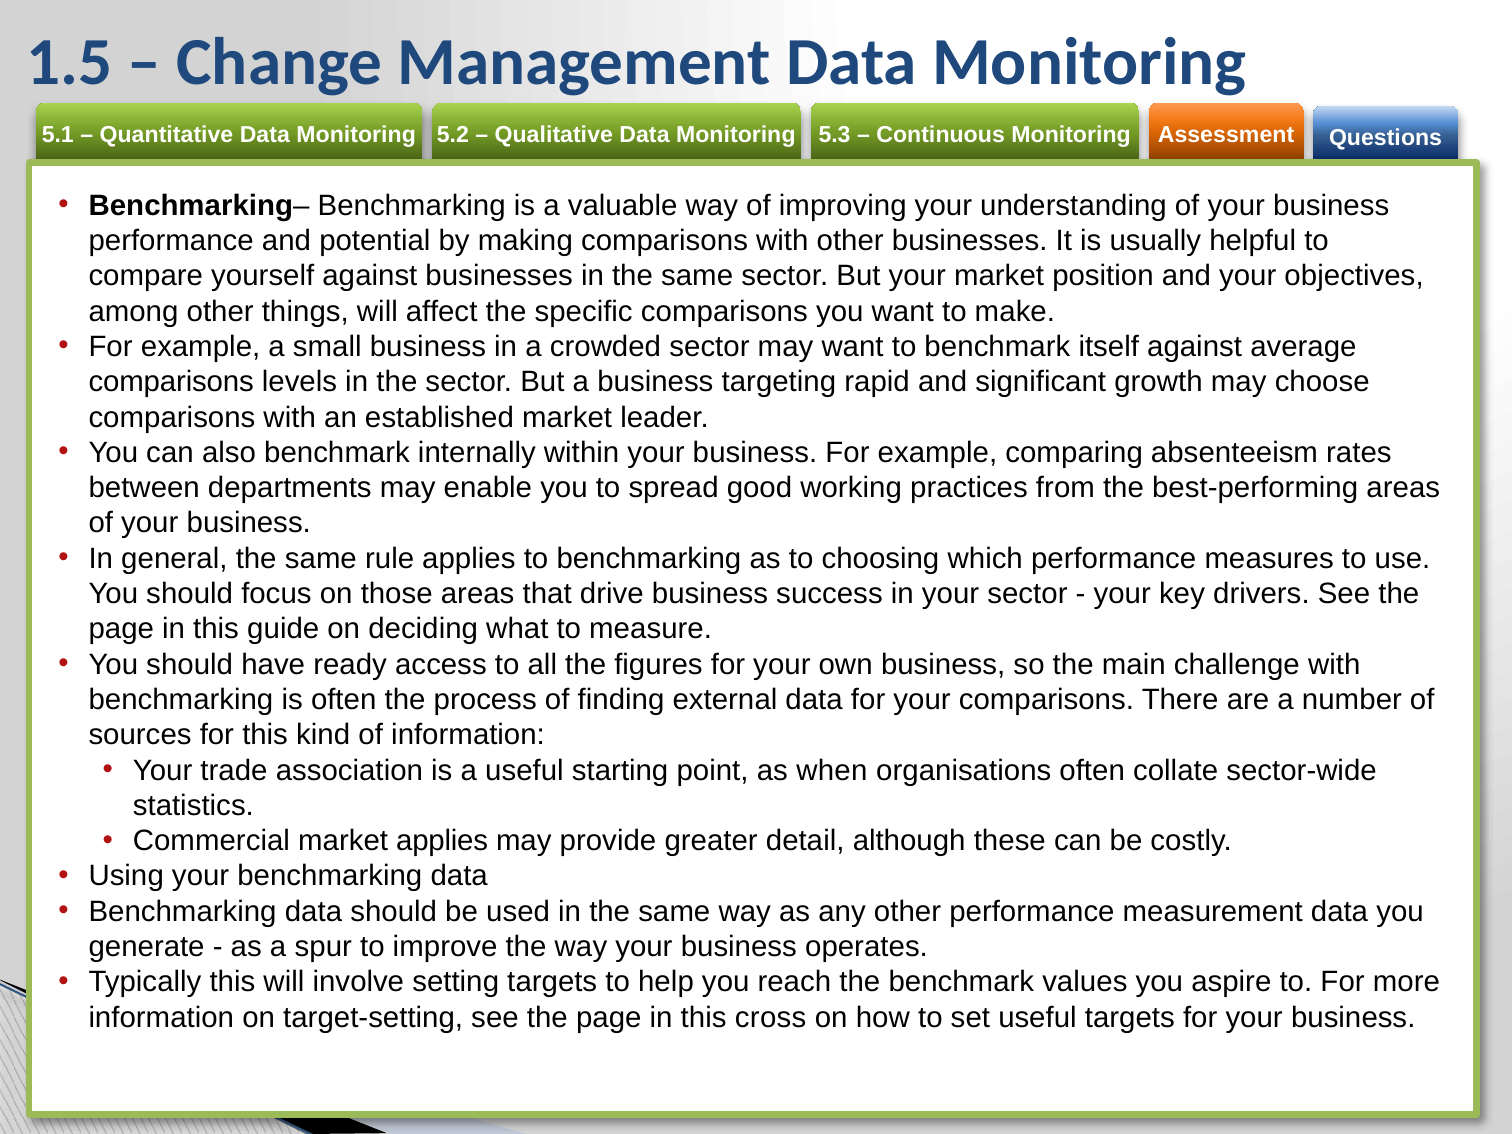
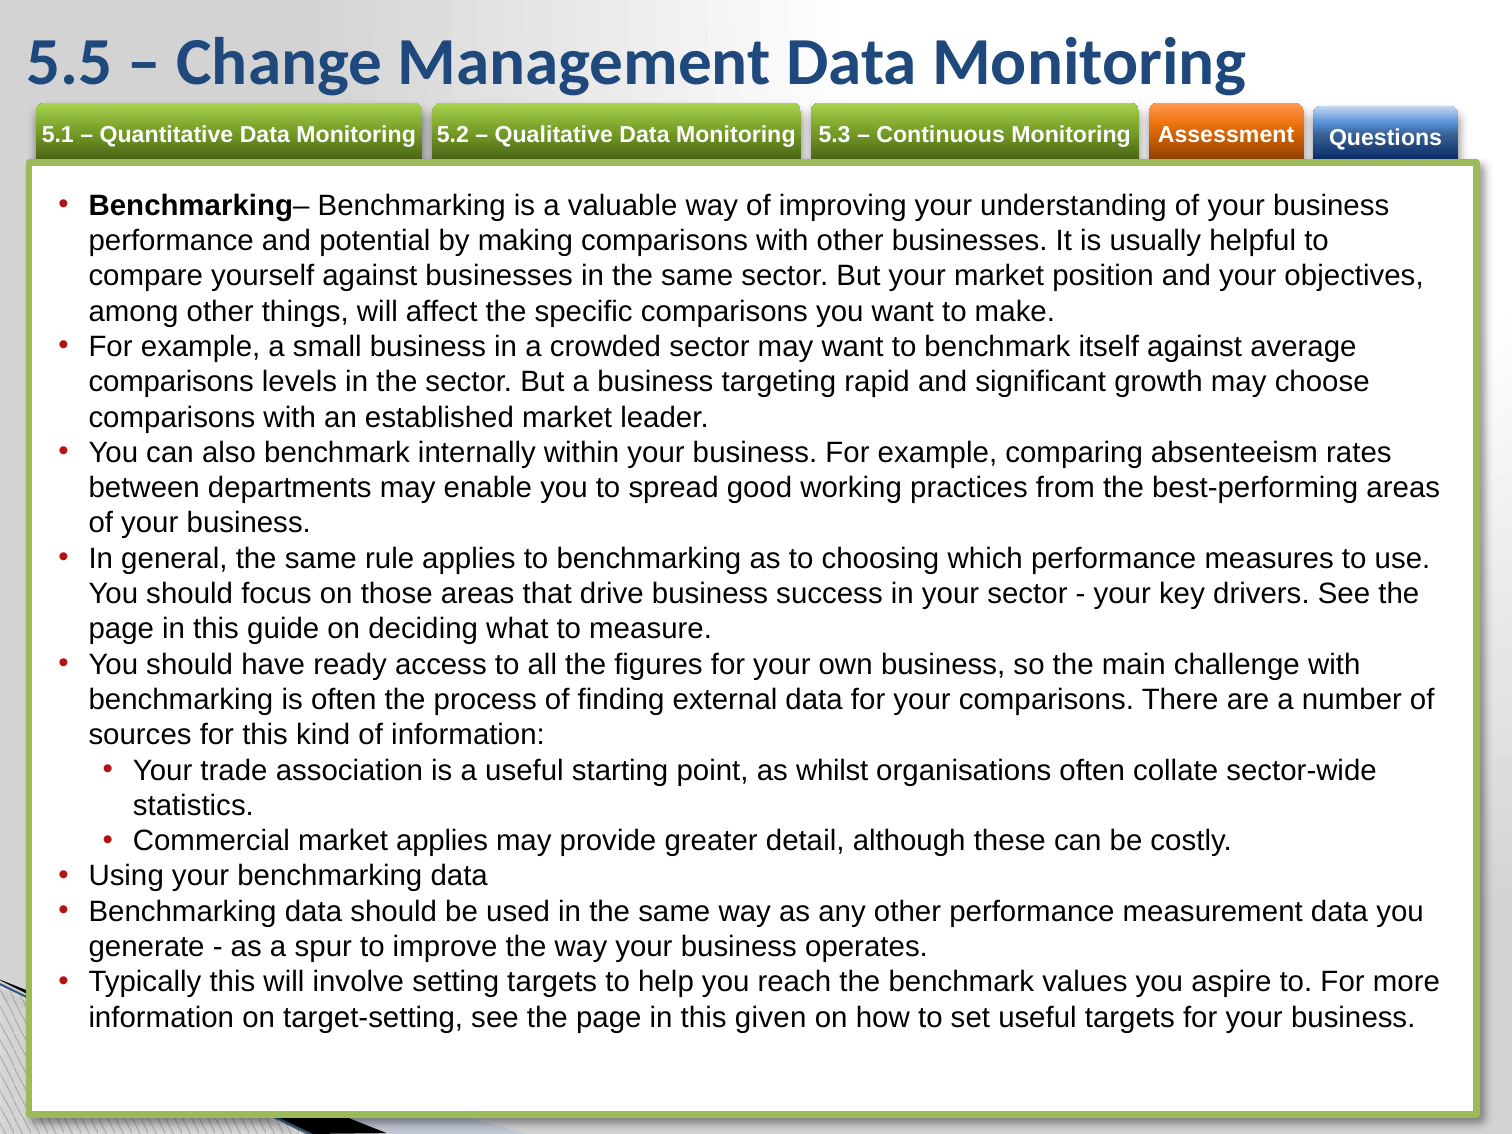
1.5: 1.5 -> 5.5
when: when -> whilst
cross: cross -> given
